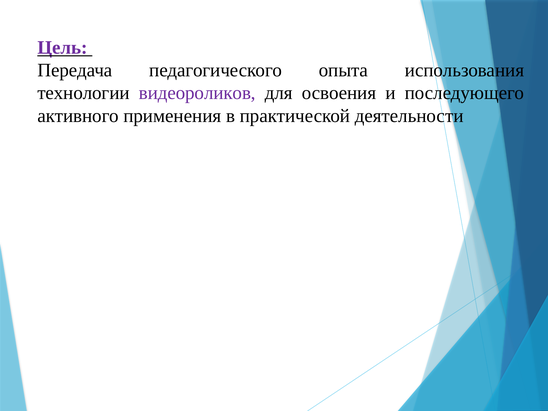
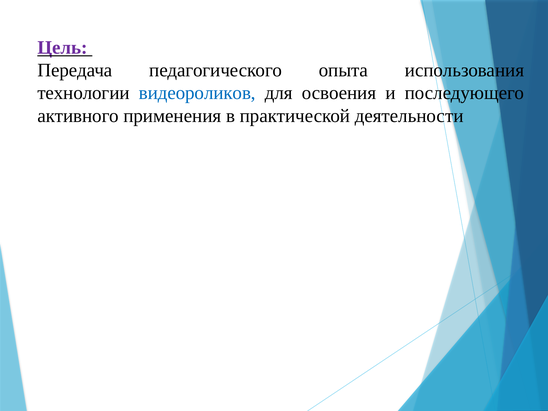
видеороликов colour: purple -> blue
